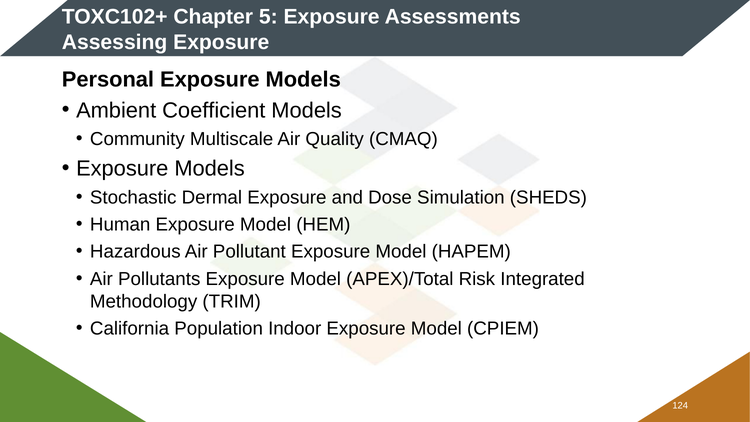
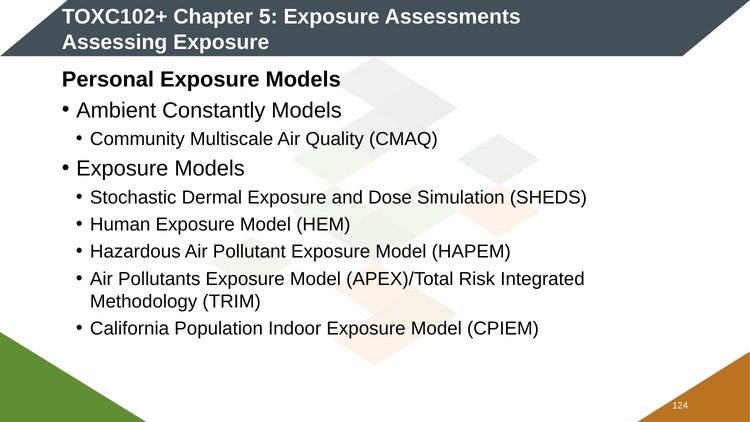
Coefficient: Coefficient -> Constantly
